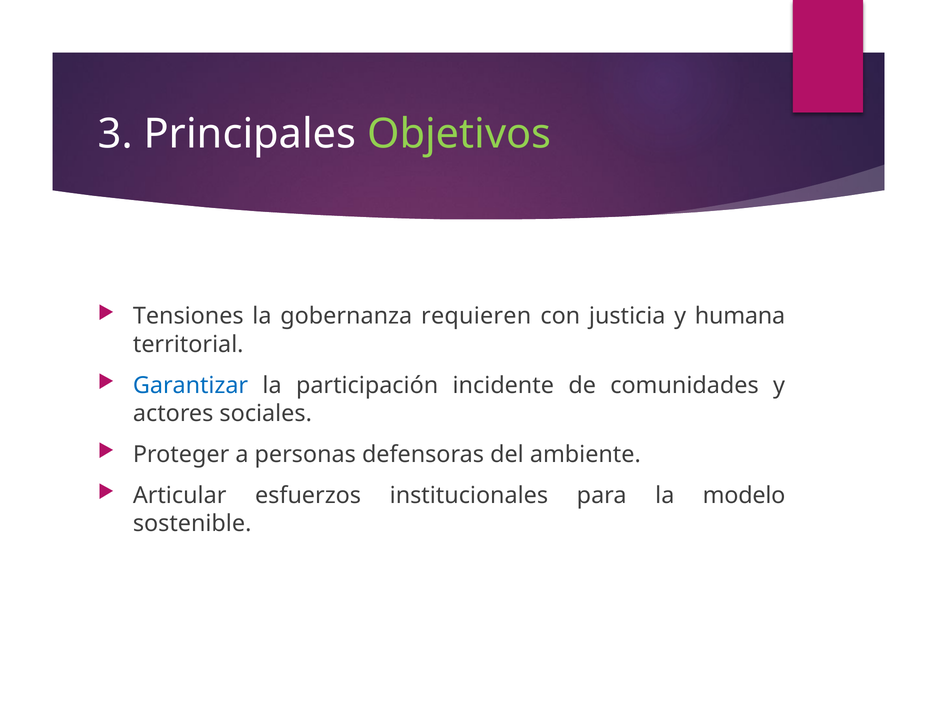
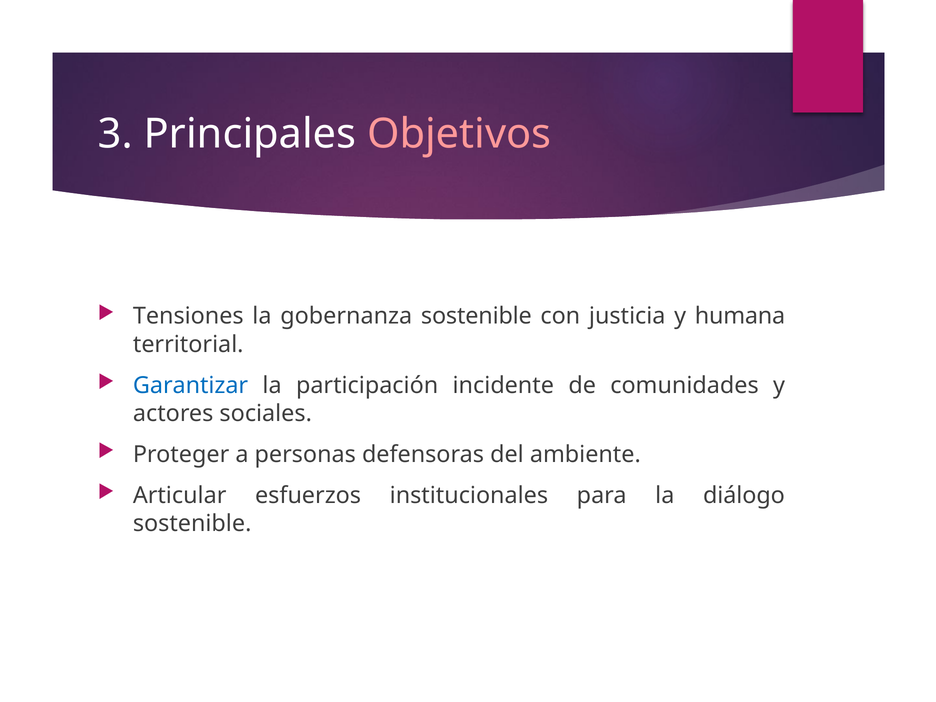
Objetivos colour: light green -> pink
gobernanza requieren: requieren -> sostenible
modelo: modelo -> diálogo
